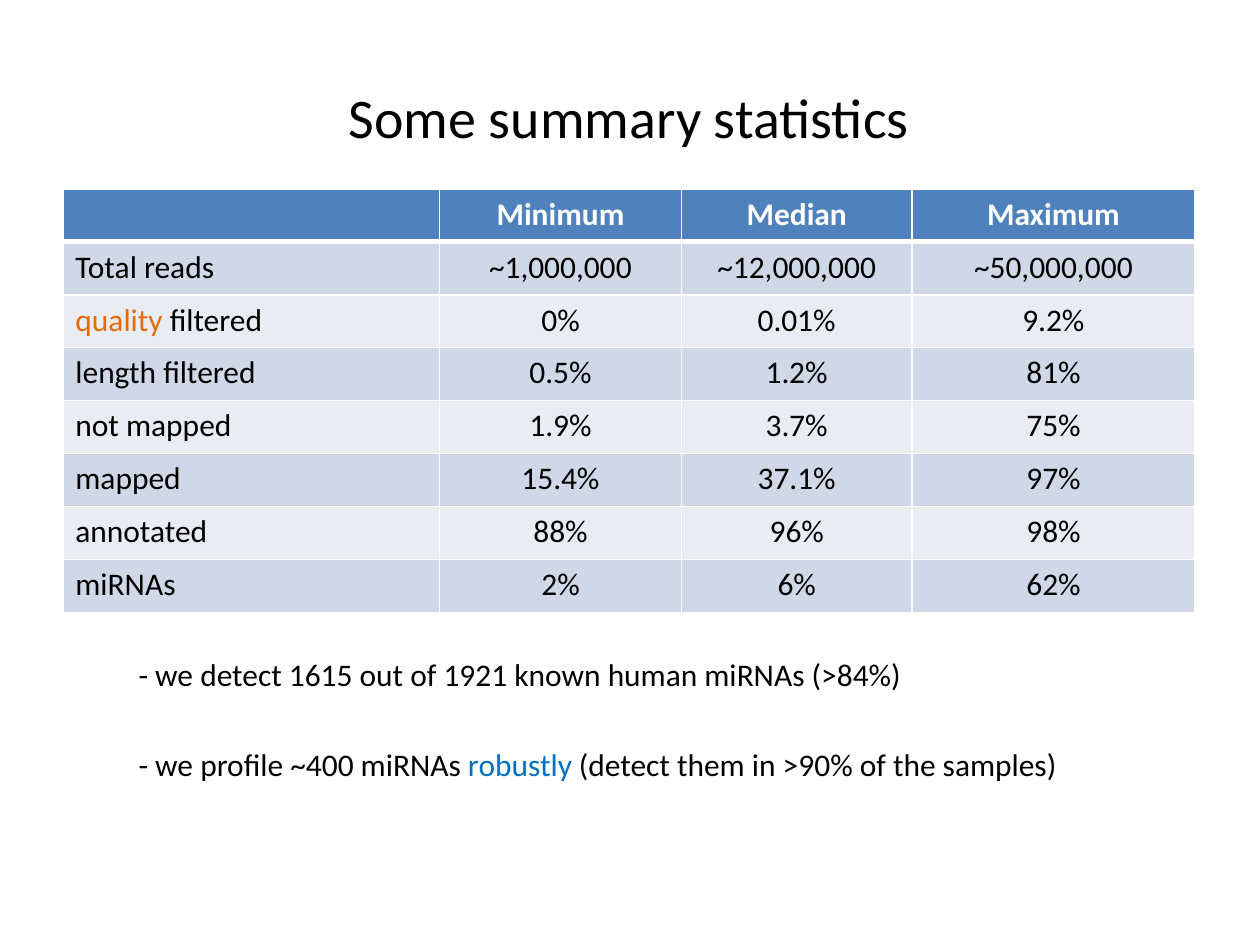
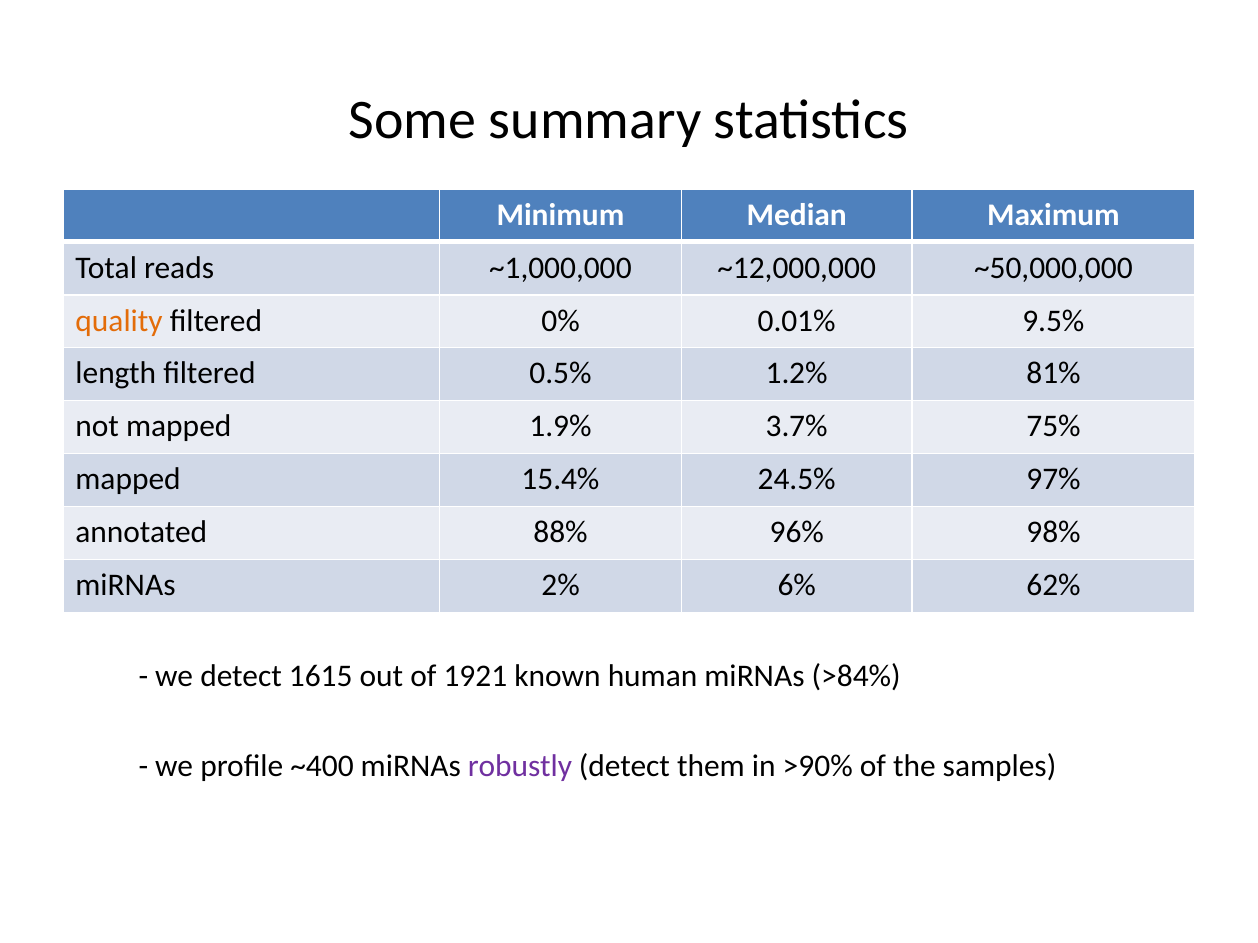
9.2%: 9.2% -> 9.5%
37.1%: 37.1% -> 24.5%
robustly colour: blue -> purple
